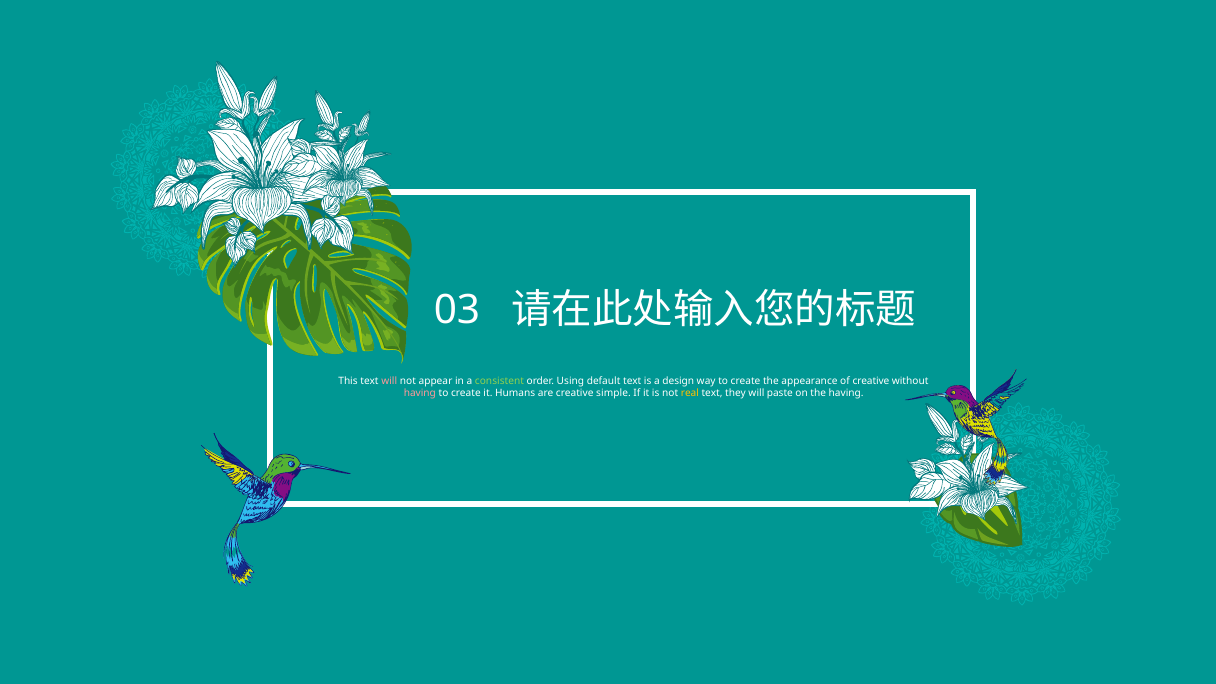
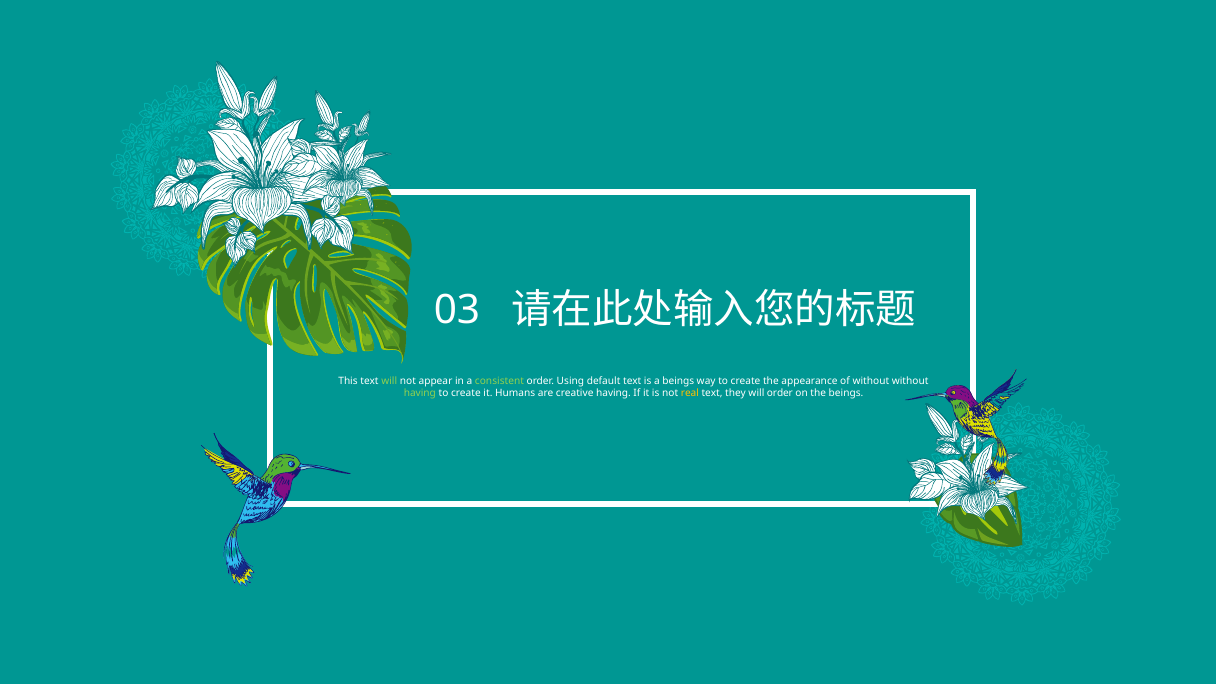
will at (389, 381) colour: pink -> light green
a design: design -> beings
of creative: creative -> without
having at (420, 393) colour: pink -> light green
creative simple: simple -> having
will paste: paste -> order
the having: having -> beings
